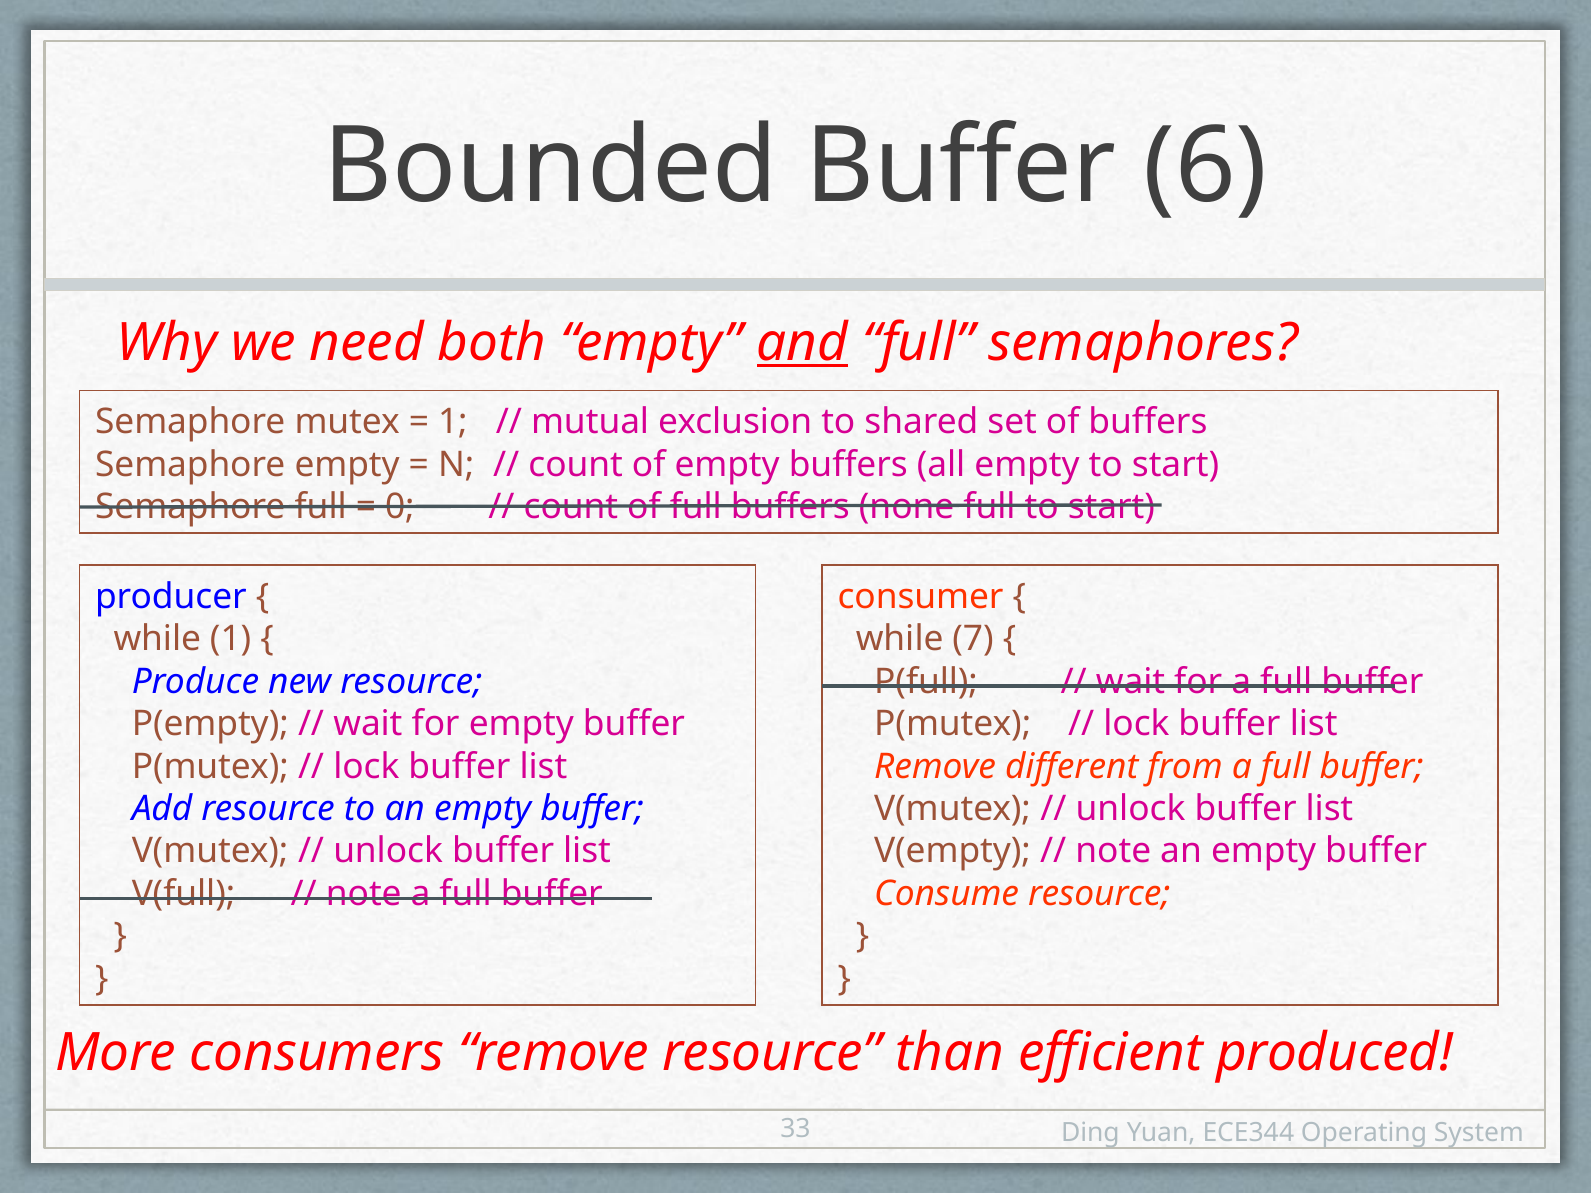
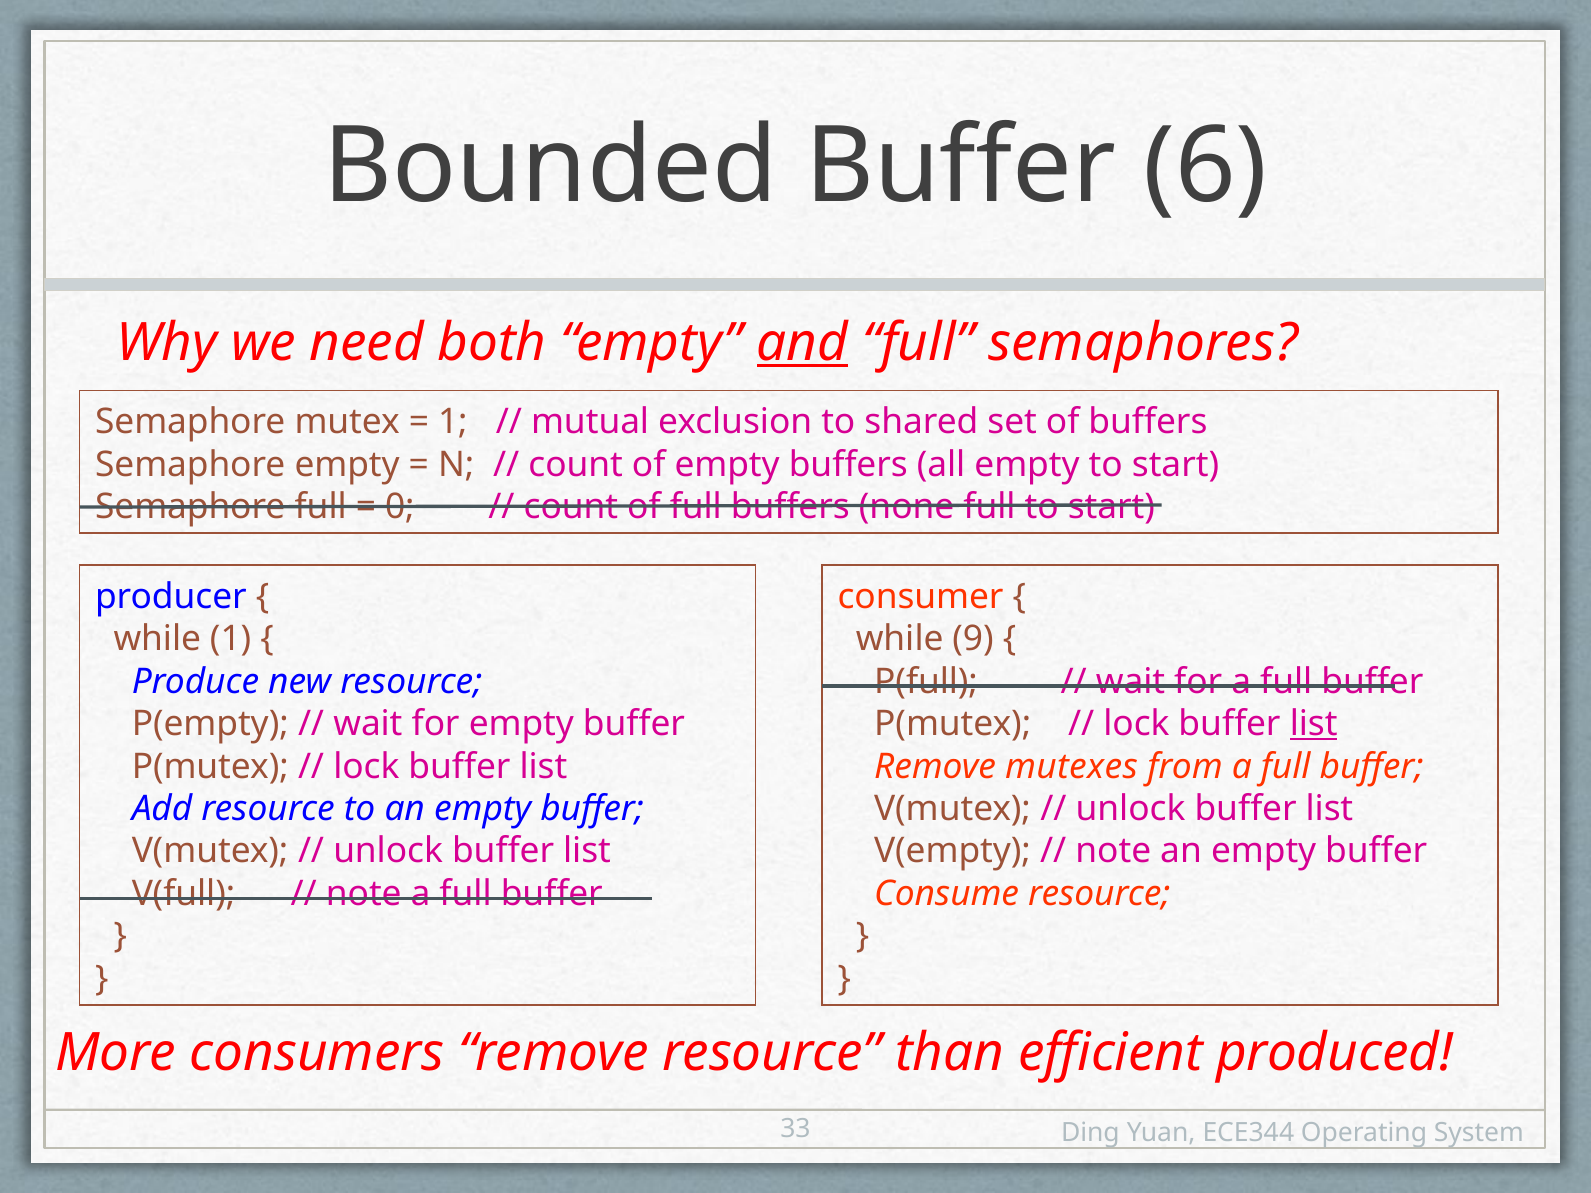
7: 7 -> 9
list at (1314, 724) underline: none -> present
different: different -> mutexes
